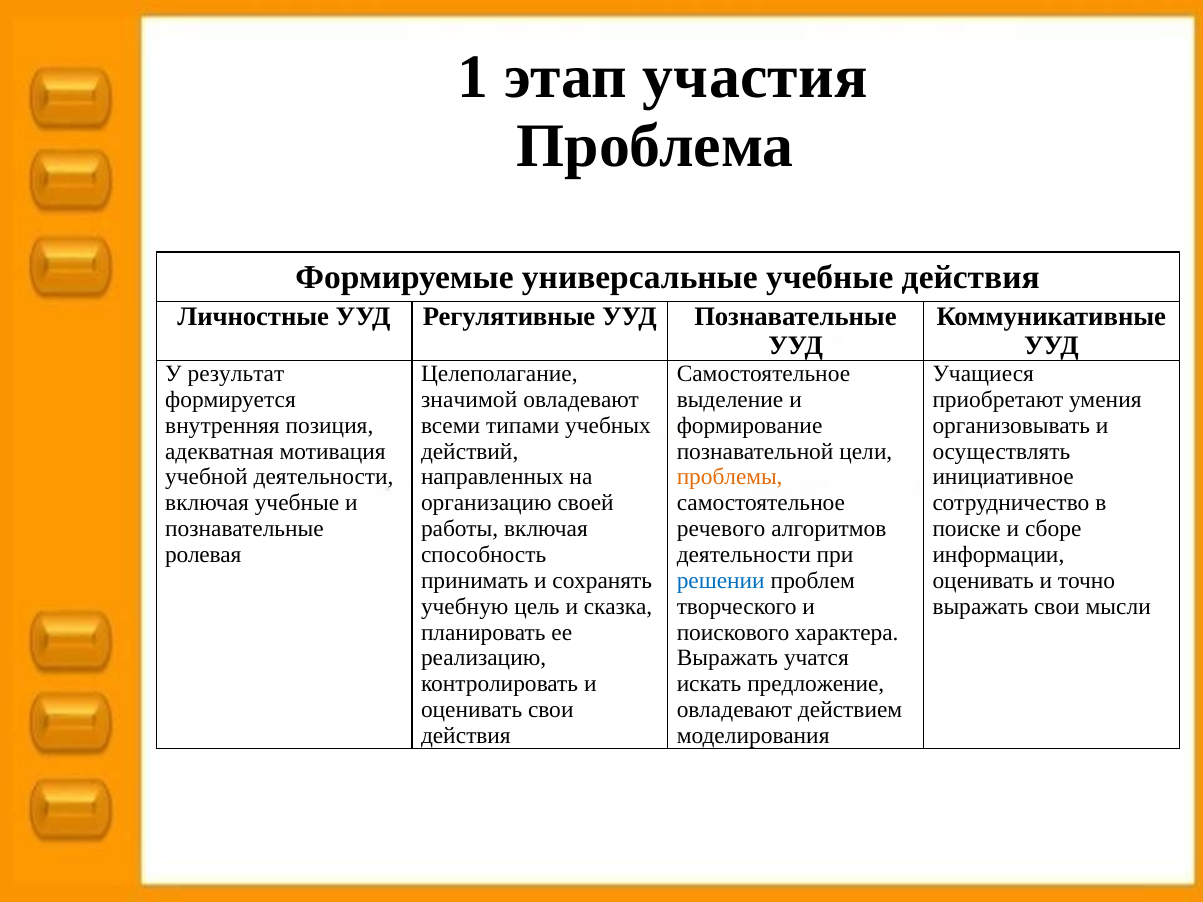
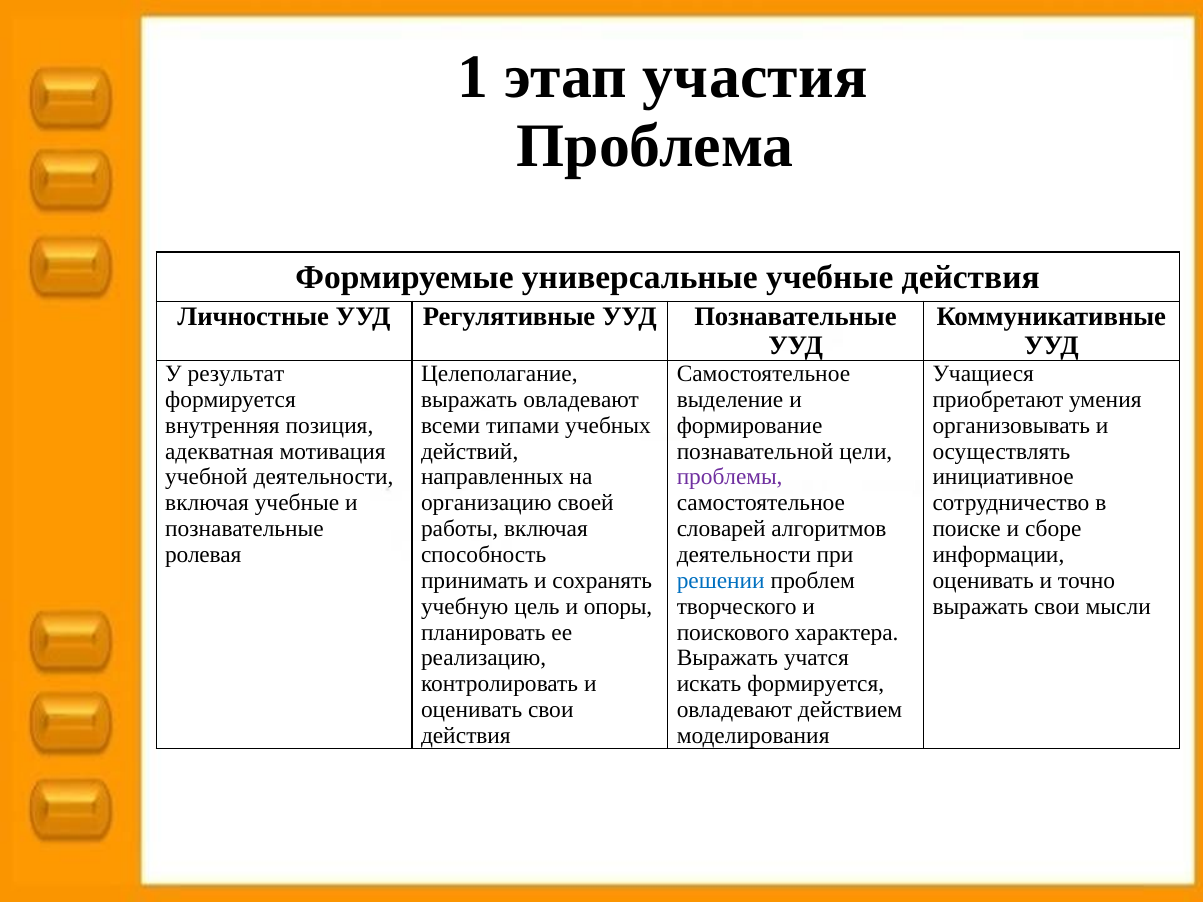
значимой at (469, 400): значимой -> выражать
проблемы colour: orange -> purple
речевого: речевого -> словарей
сказка: сказка -> опоры
искать предложение: предложение -> формируется
